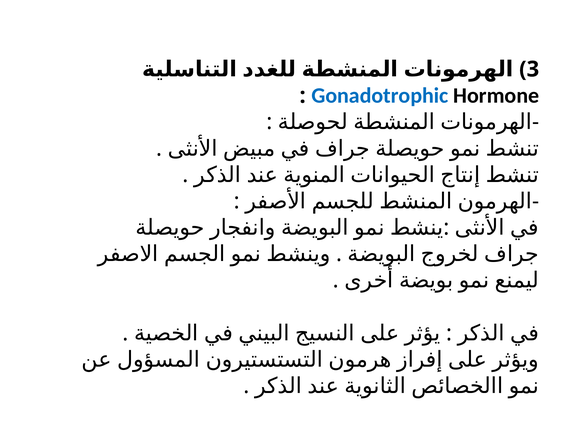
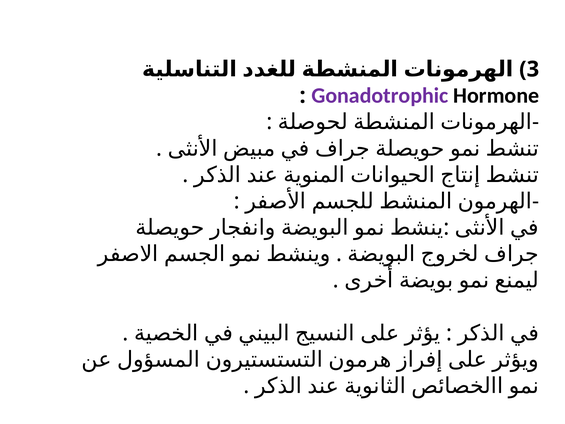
Gonadotrophic colour: blue -> purple
